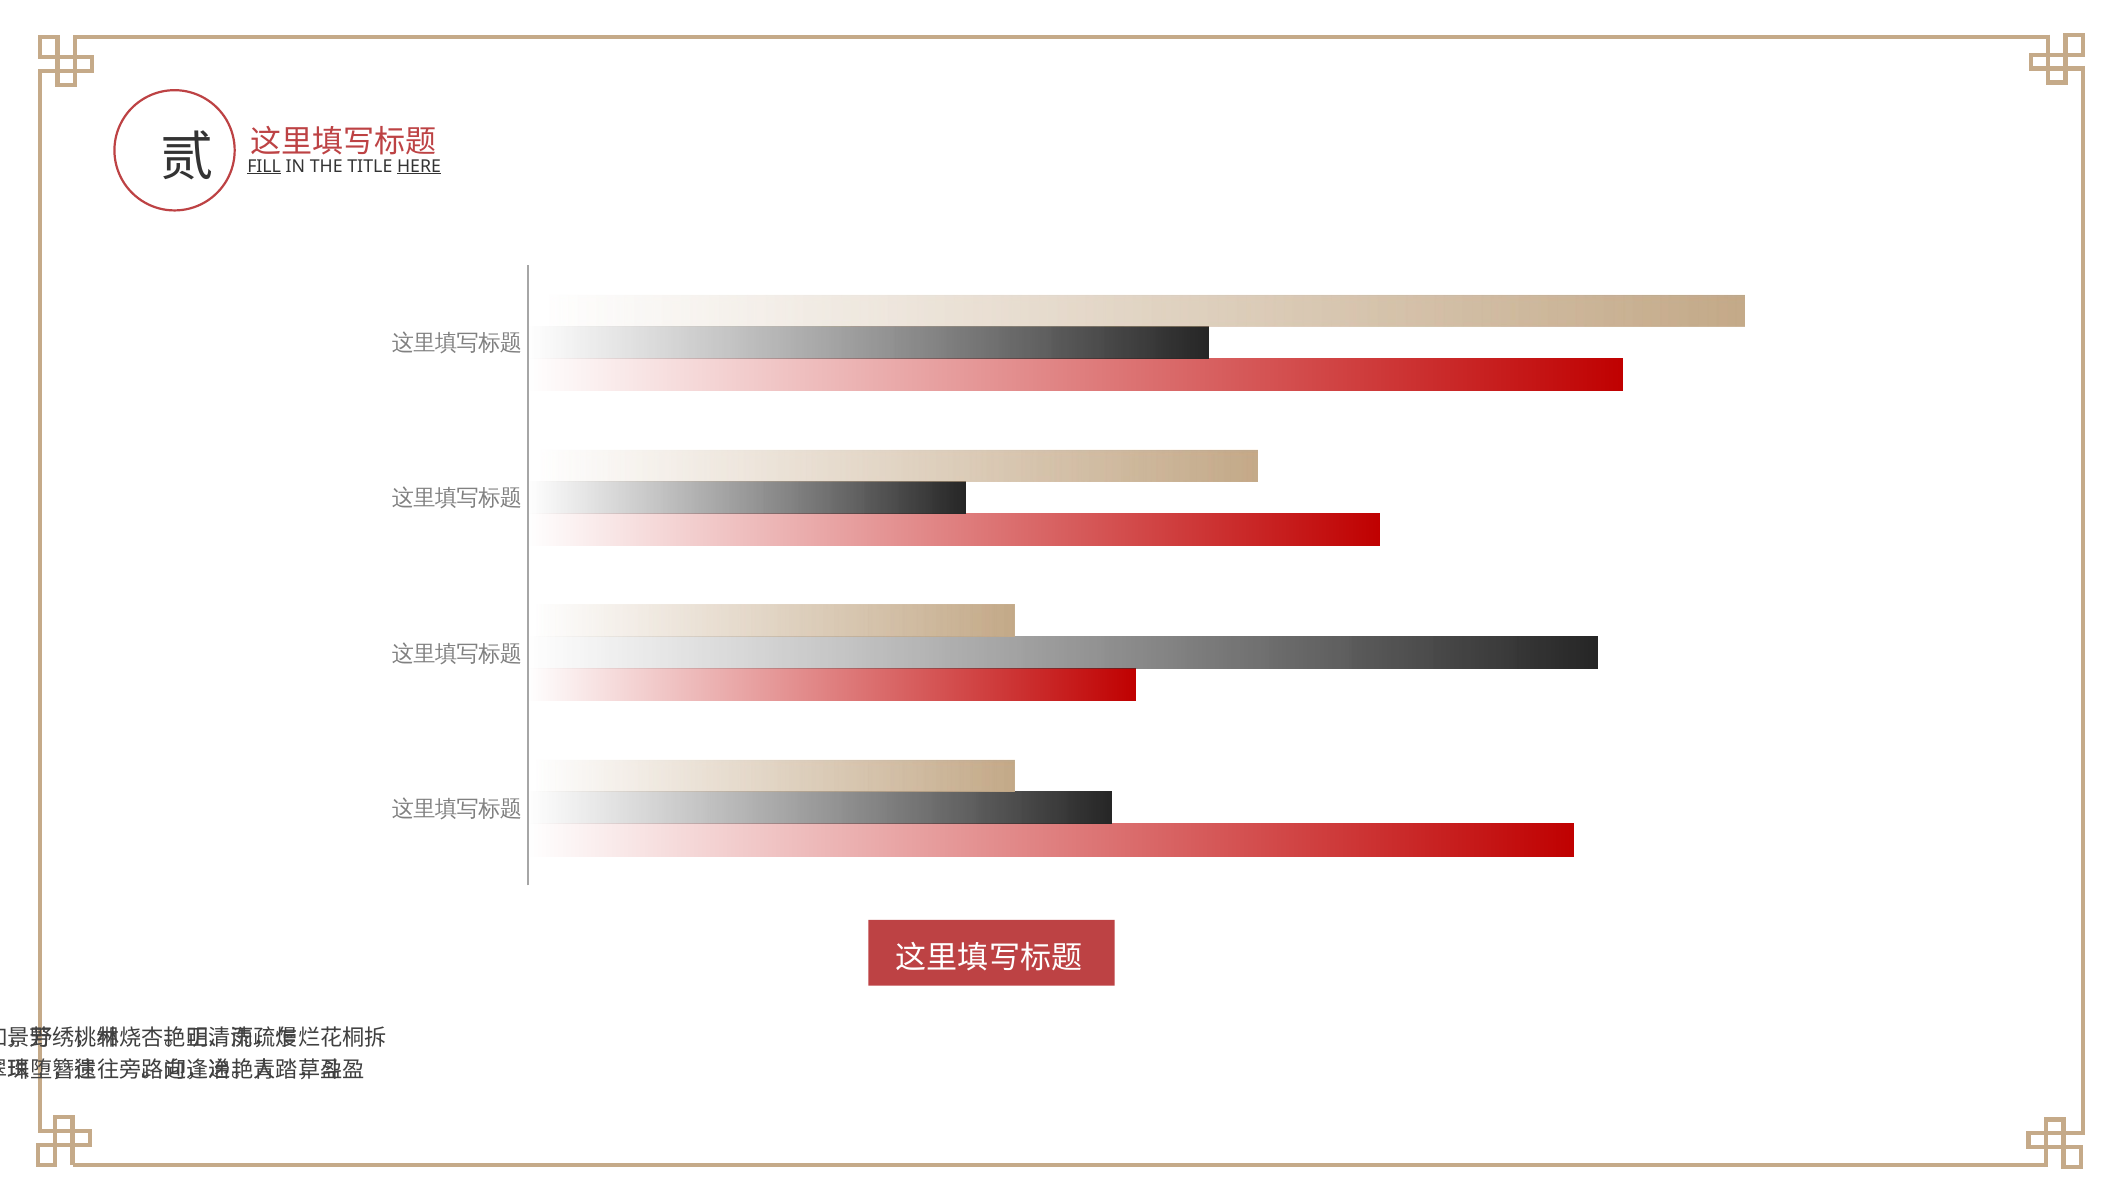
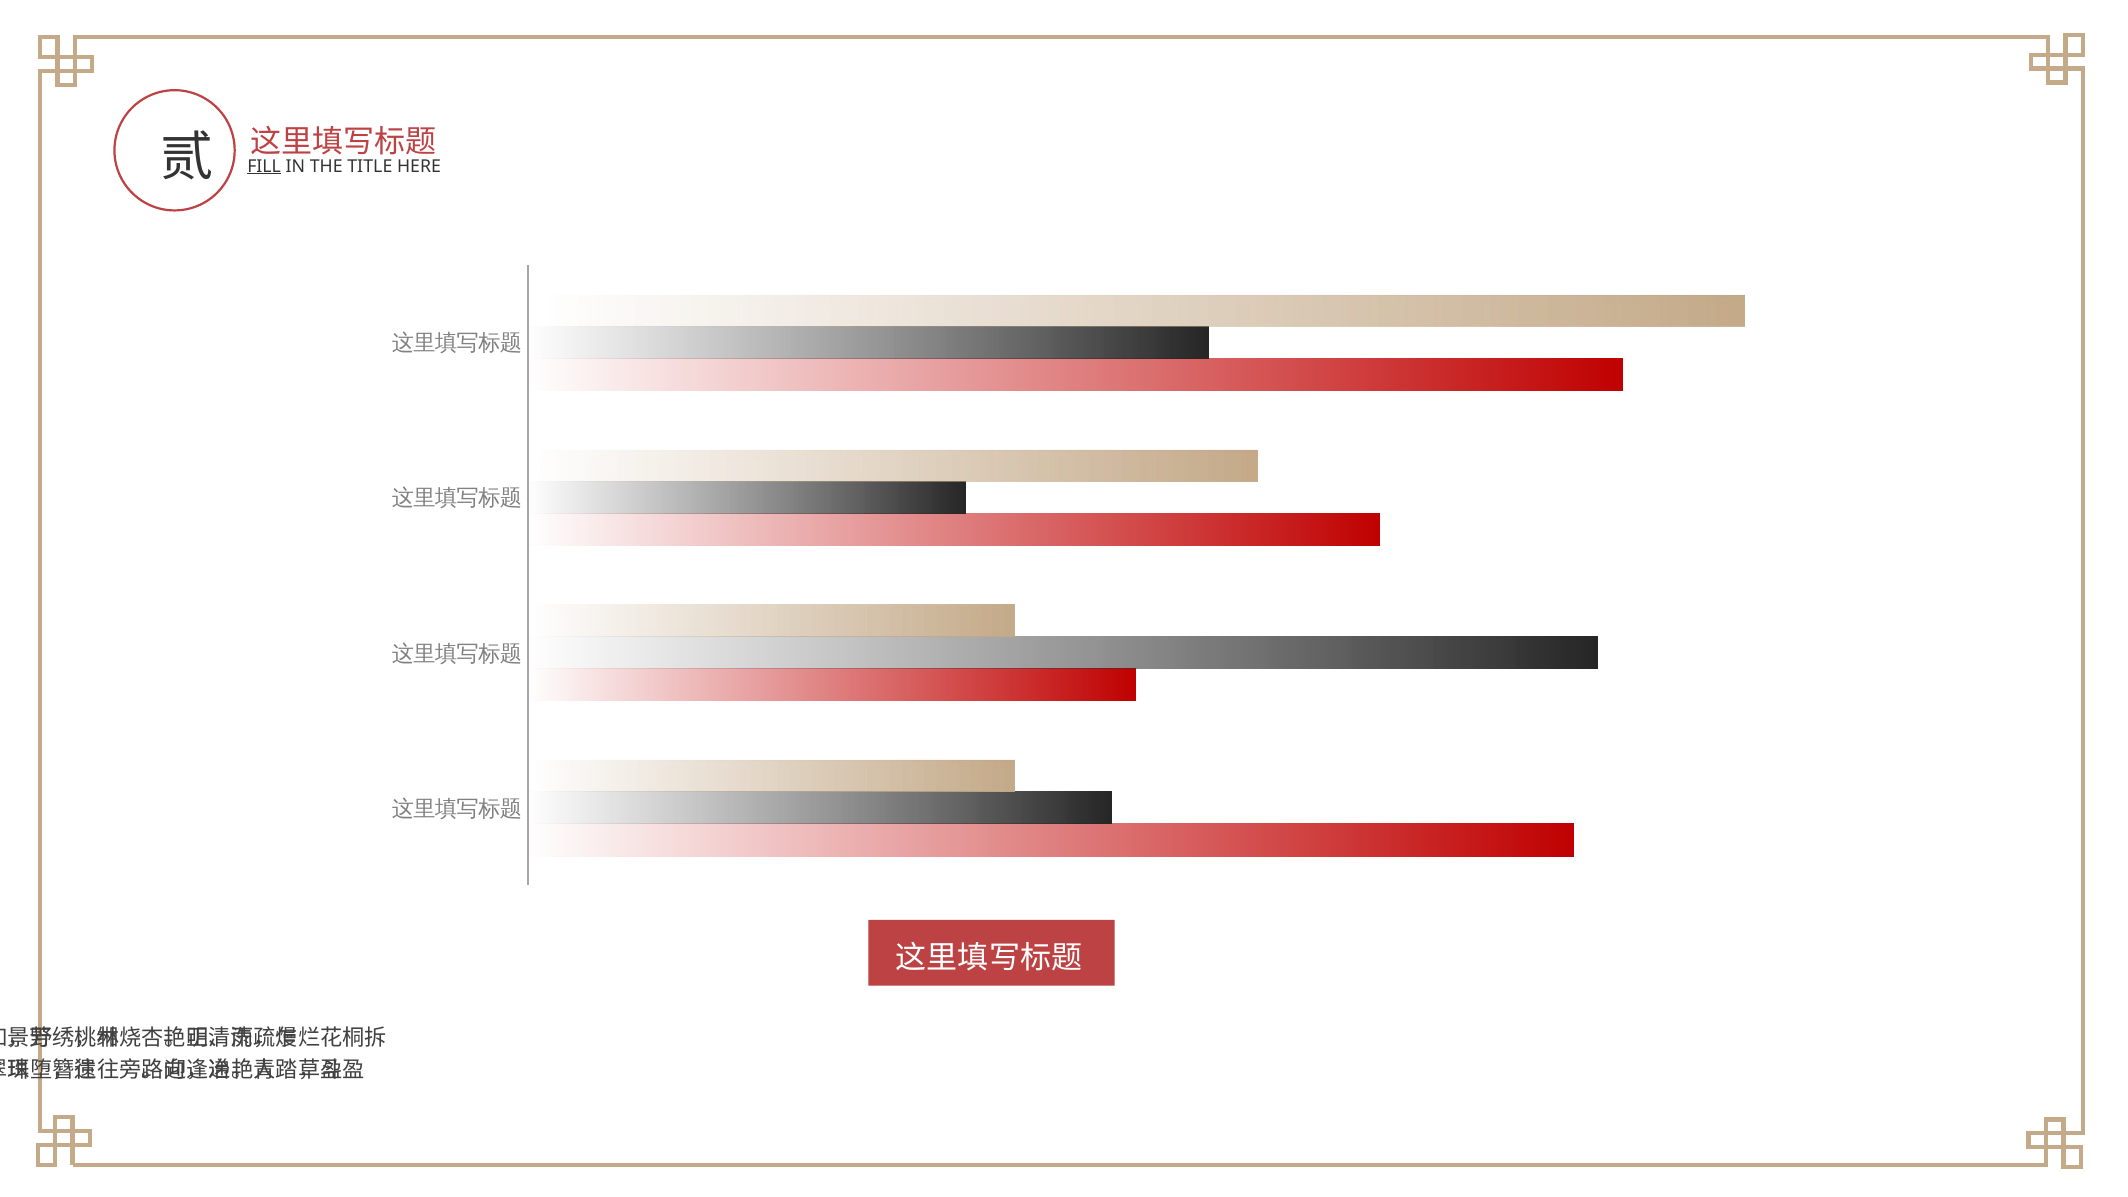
HERE underline: present -> none
